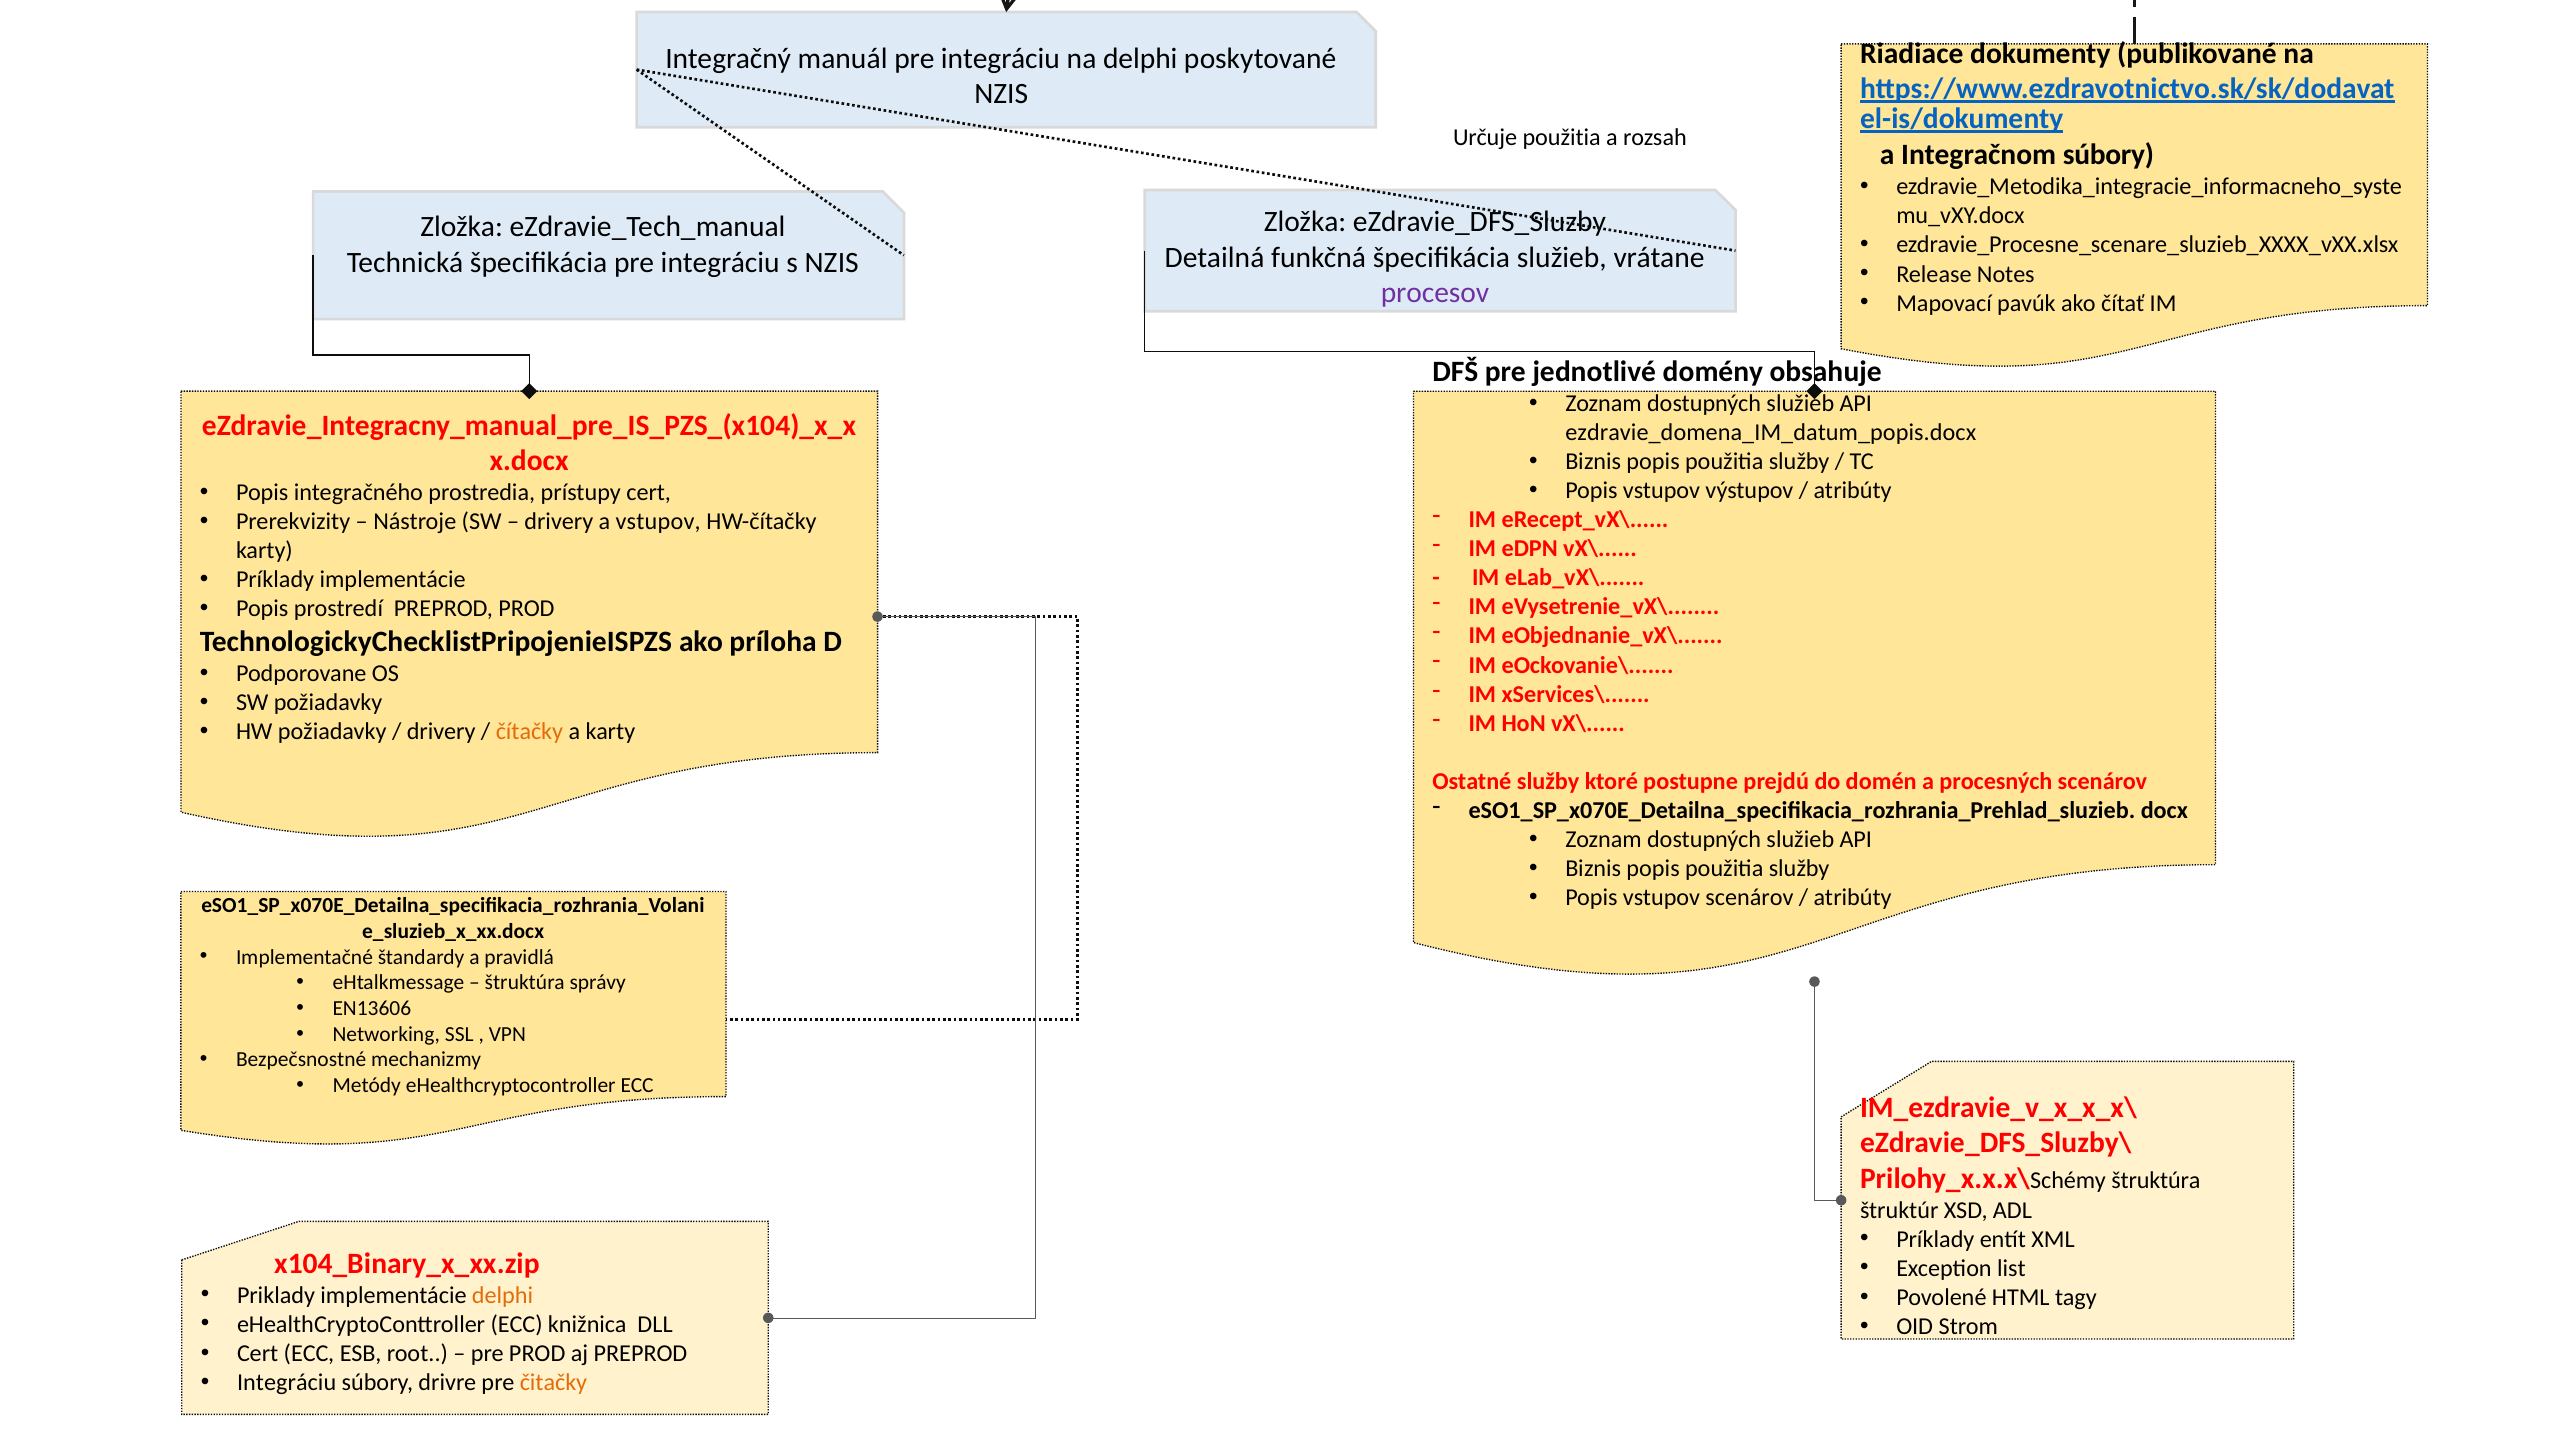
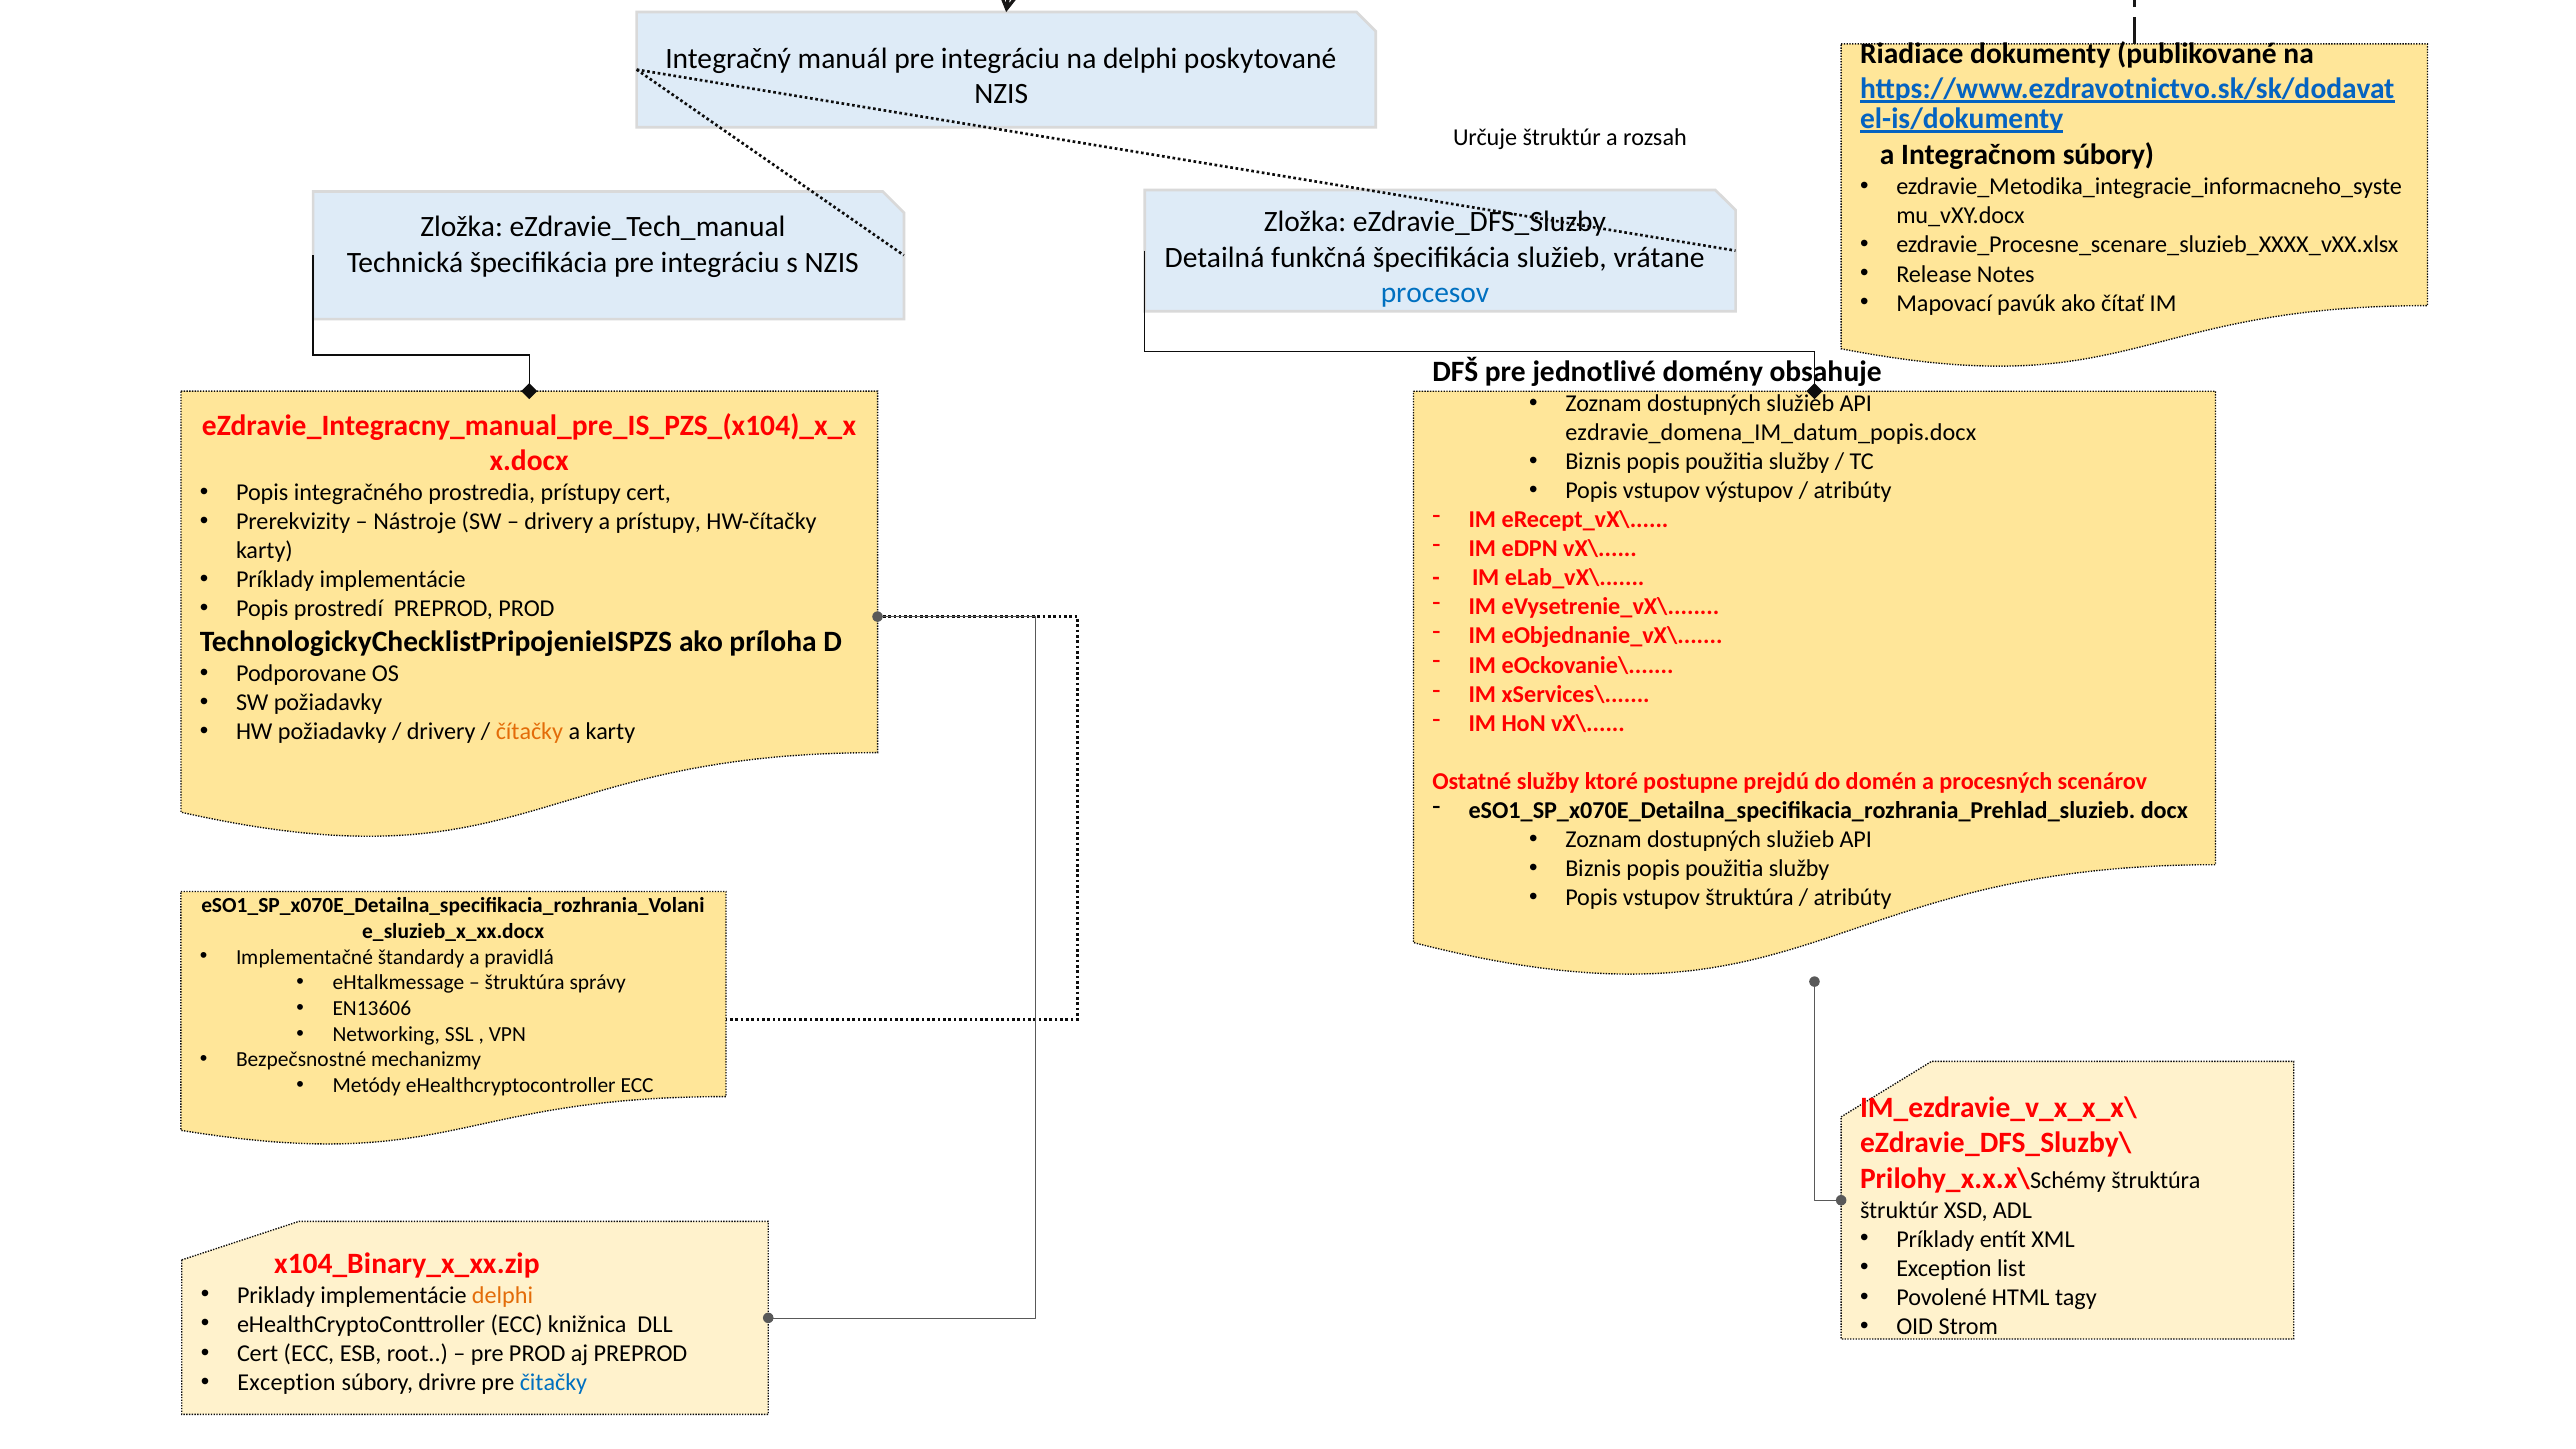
Určuje použitia: použitia -> štruktúr
procesov colour: purple -> blue
a vstupov: vstupov -> prístupy
vstupov scenárov: scenárov -> štruktúra
Integráciu at (287, 1382): Integráciu -> Exception
čitačky colour: orange -> blue
